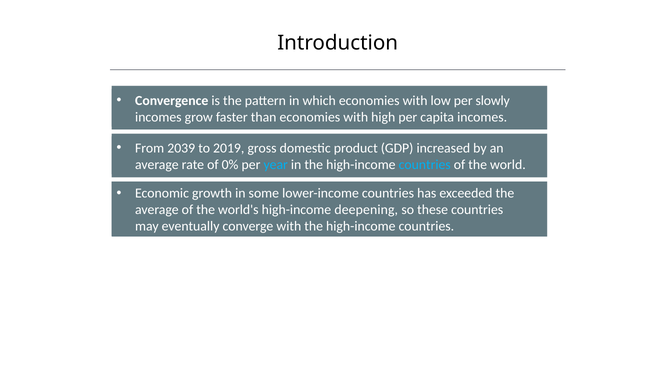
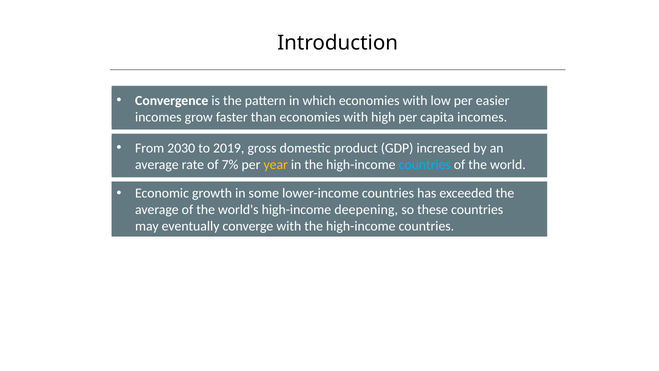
slowly: slowly -> easier
2039: 2039 -> 2030
0%: 0% -> 7%
year colour: light blue -> yellow
